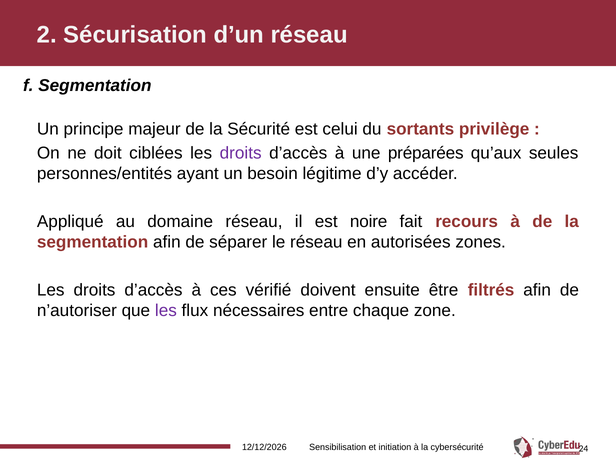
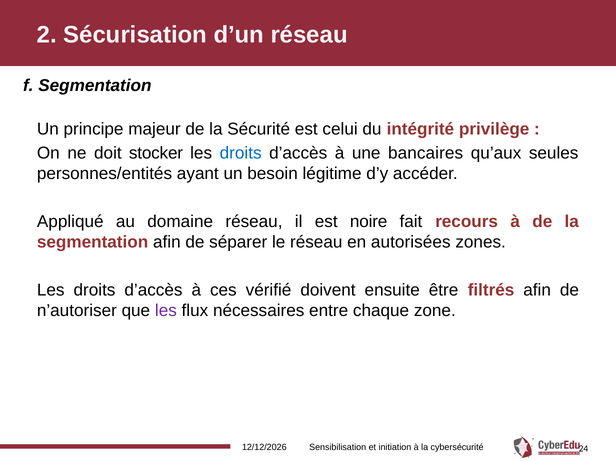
sortants: sortants -> intégrité
ciblées: ciblées -> stocker
droits at (241, 153) colour: purple -> blue
préparées: préparées -> bancaires
